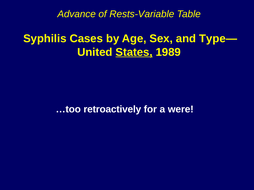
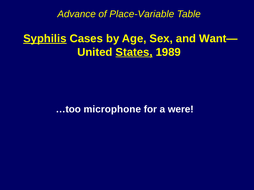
Rests-Variable: Rests-Variable -> Place-Variable
Syphilis underline: none -> present
Type—: Type— -> Want—
retroactively: retroactively -> microphone
